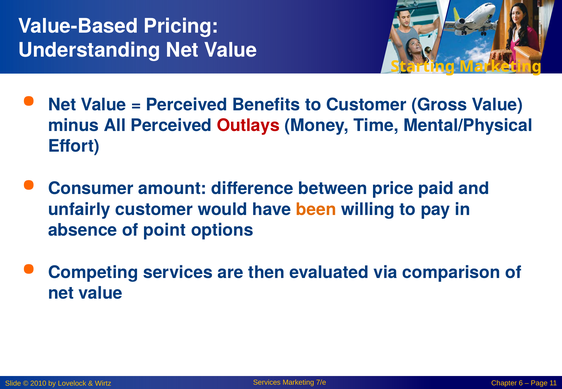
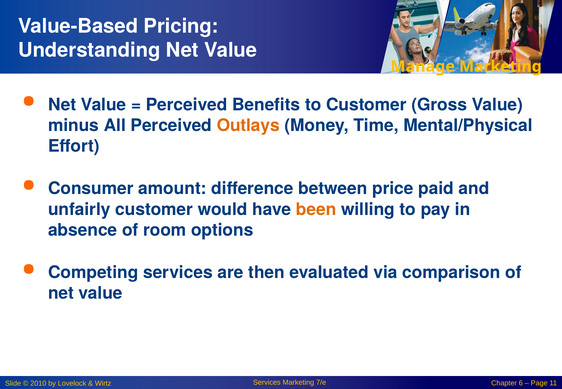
Starting: Starting -> Manage
Outlays colour: red -> orange
point: point -> room
